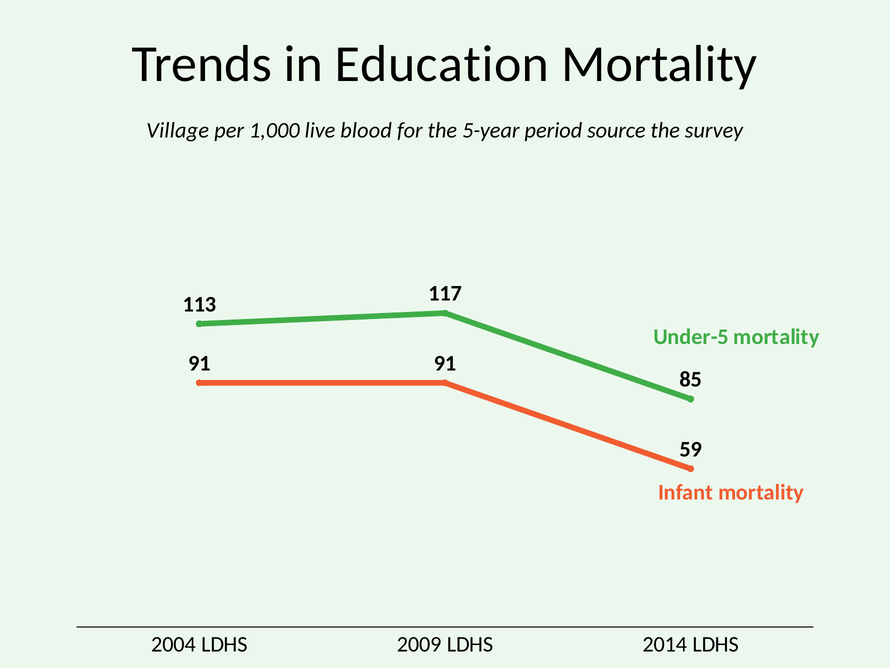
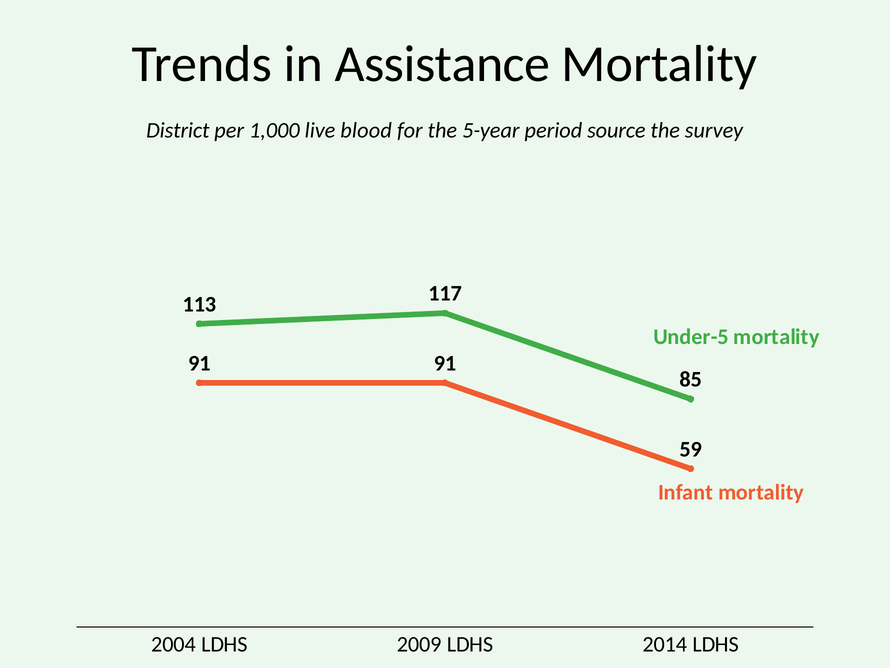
Education: Education -> Assistance
Village: Village -> District
